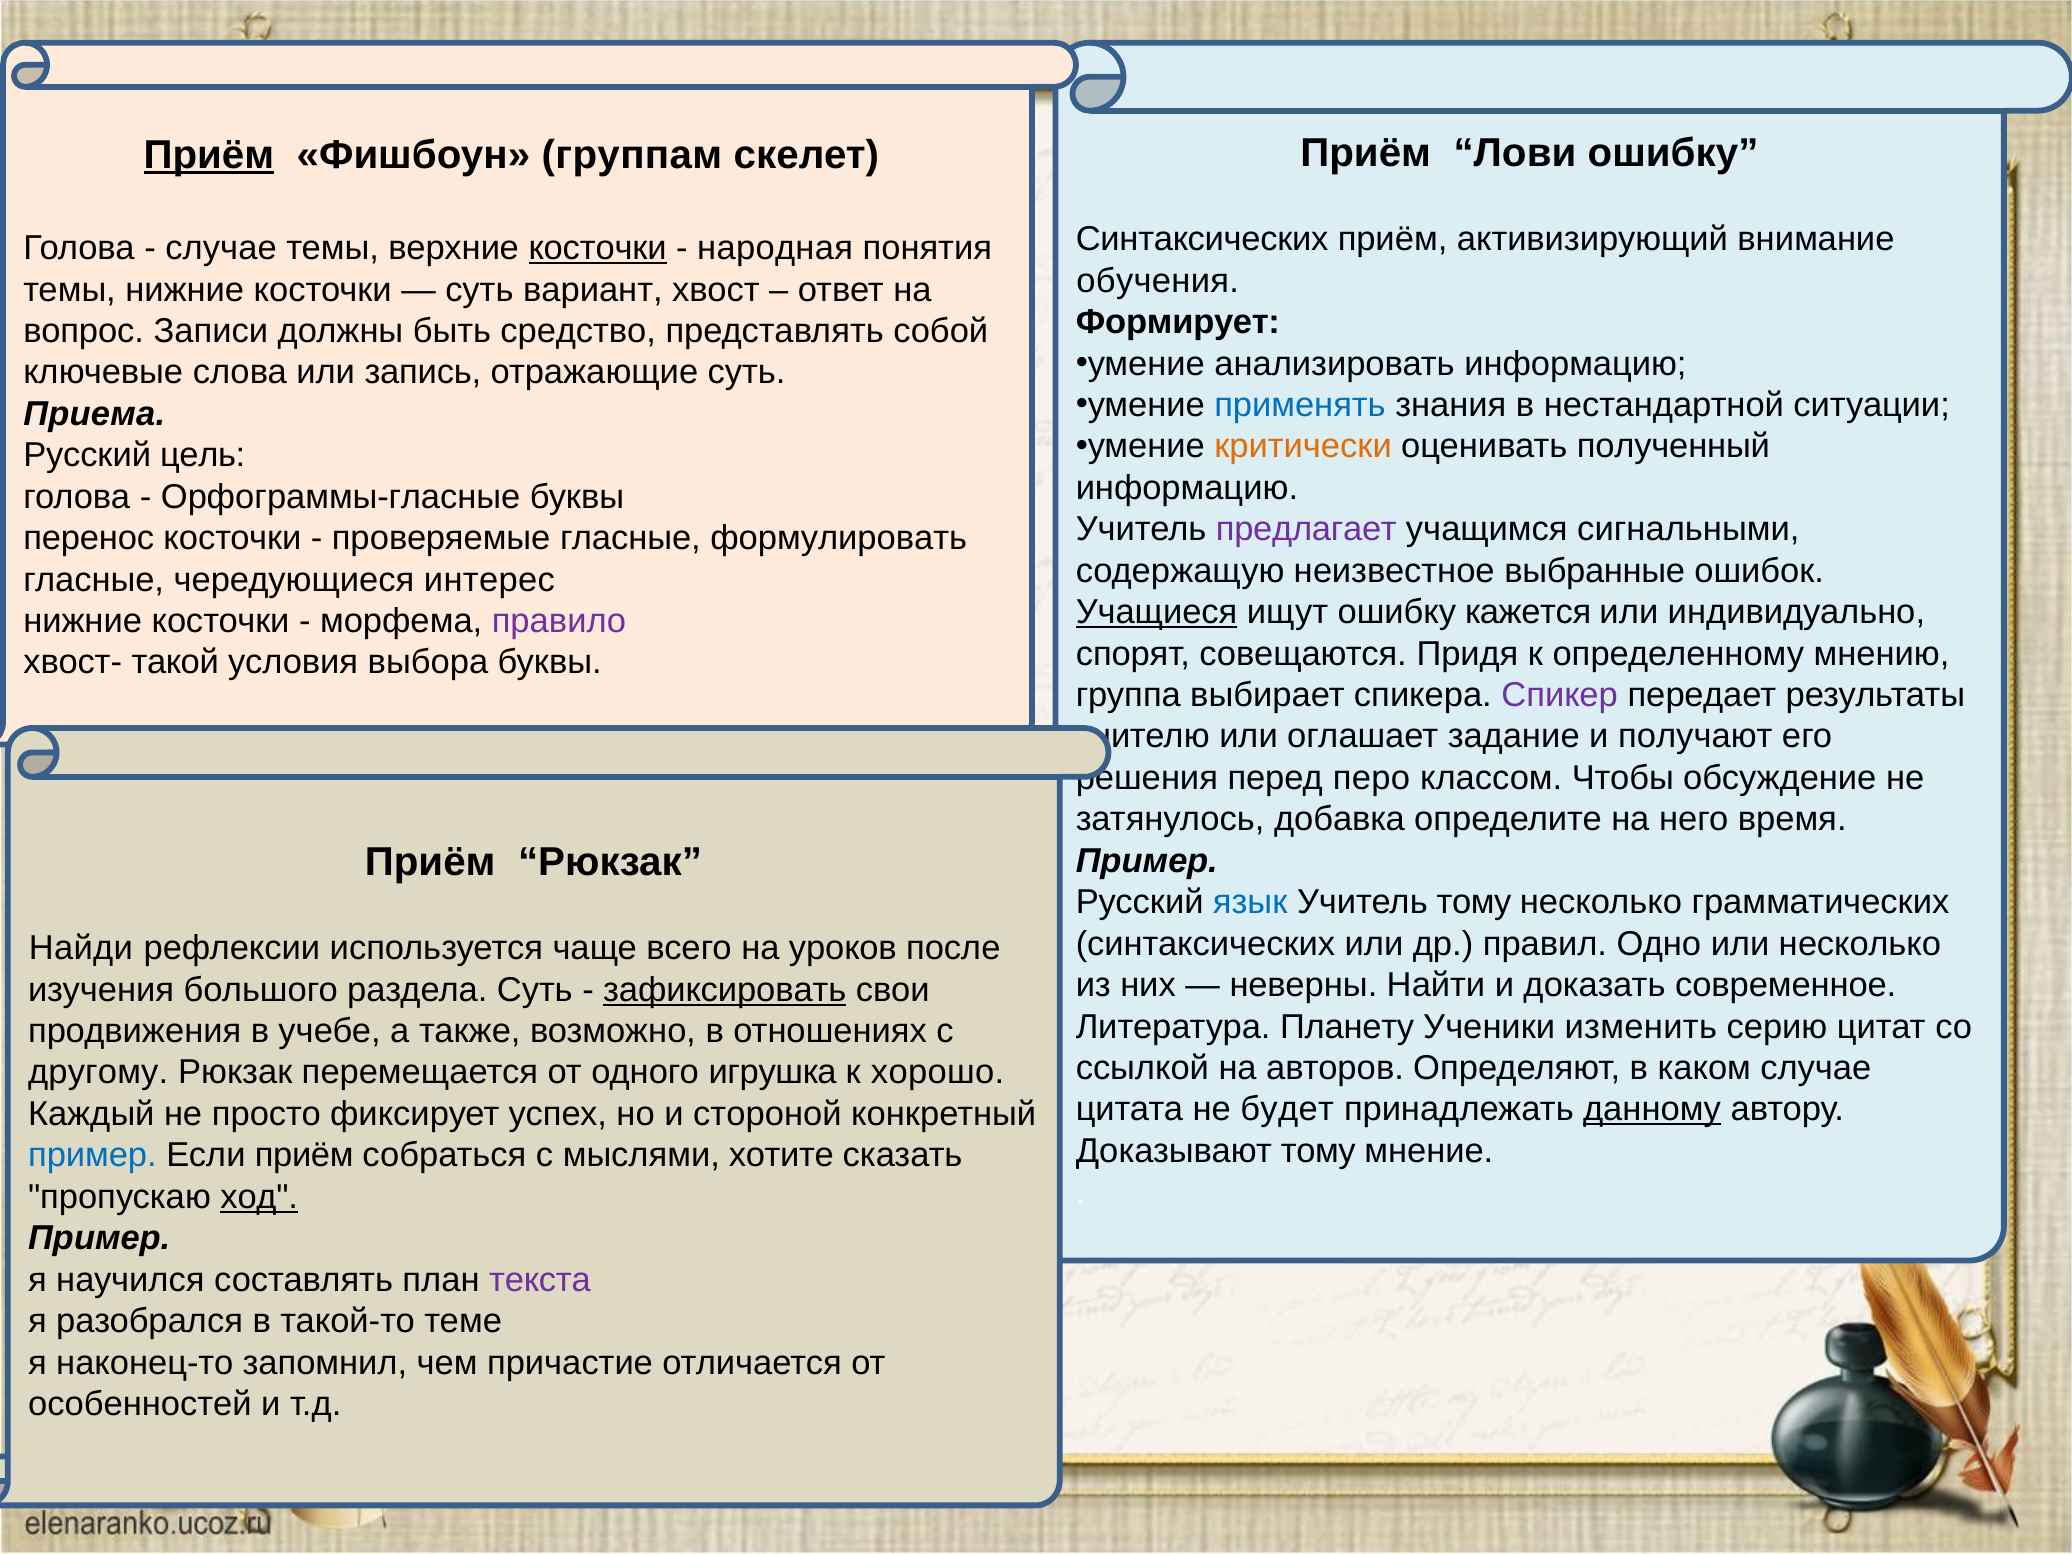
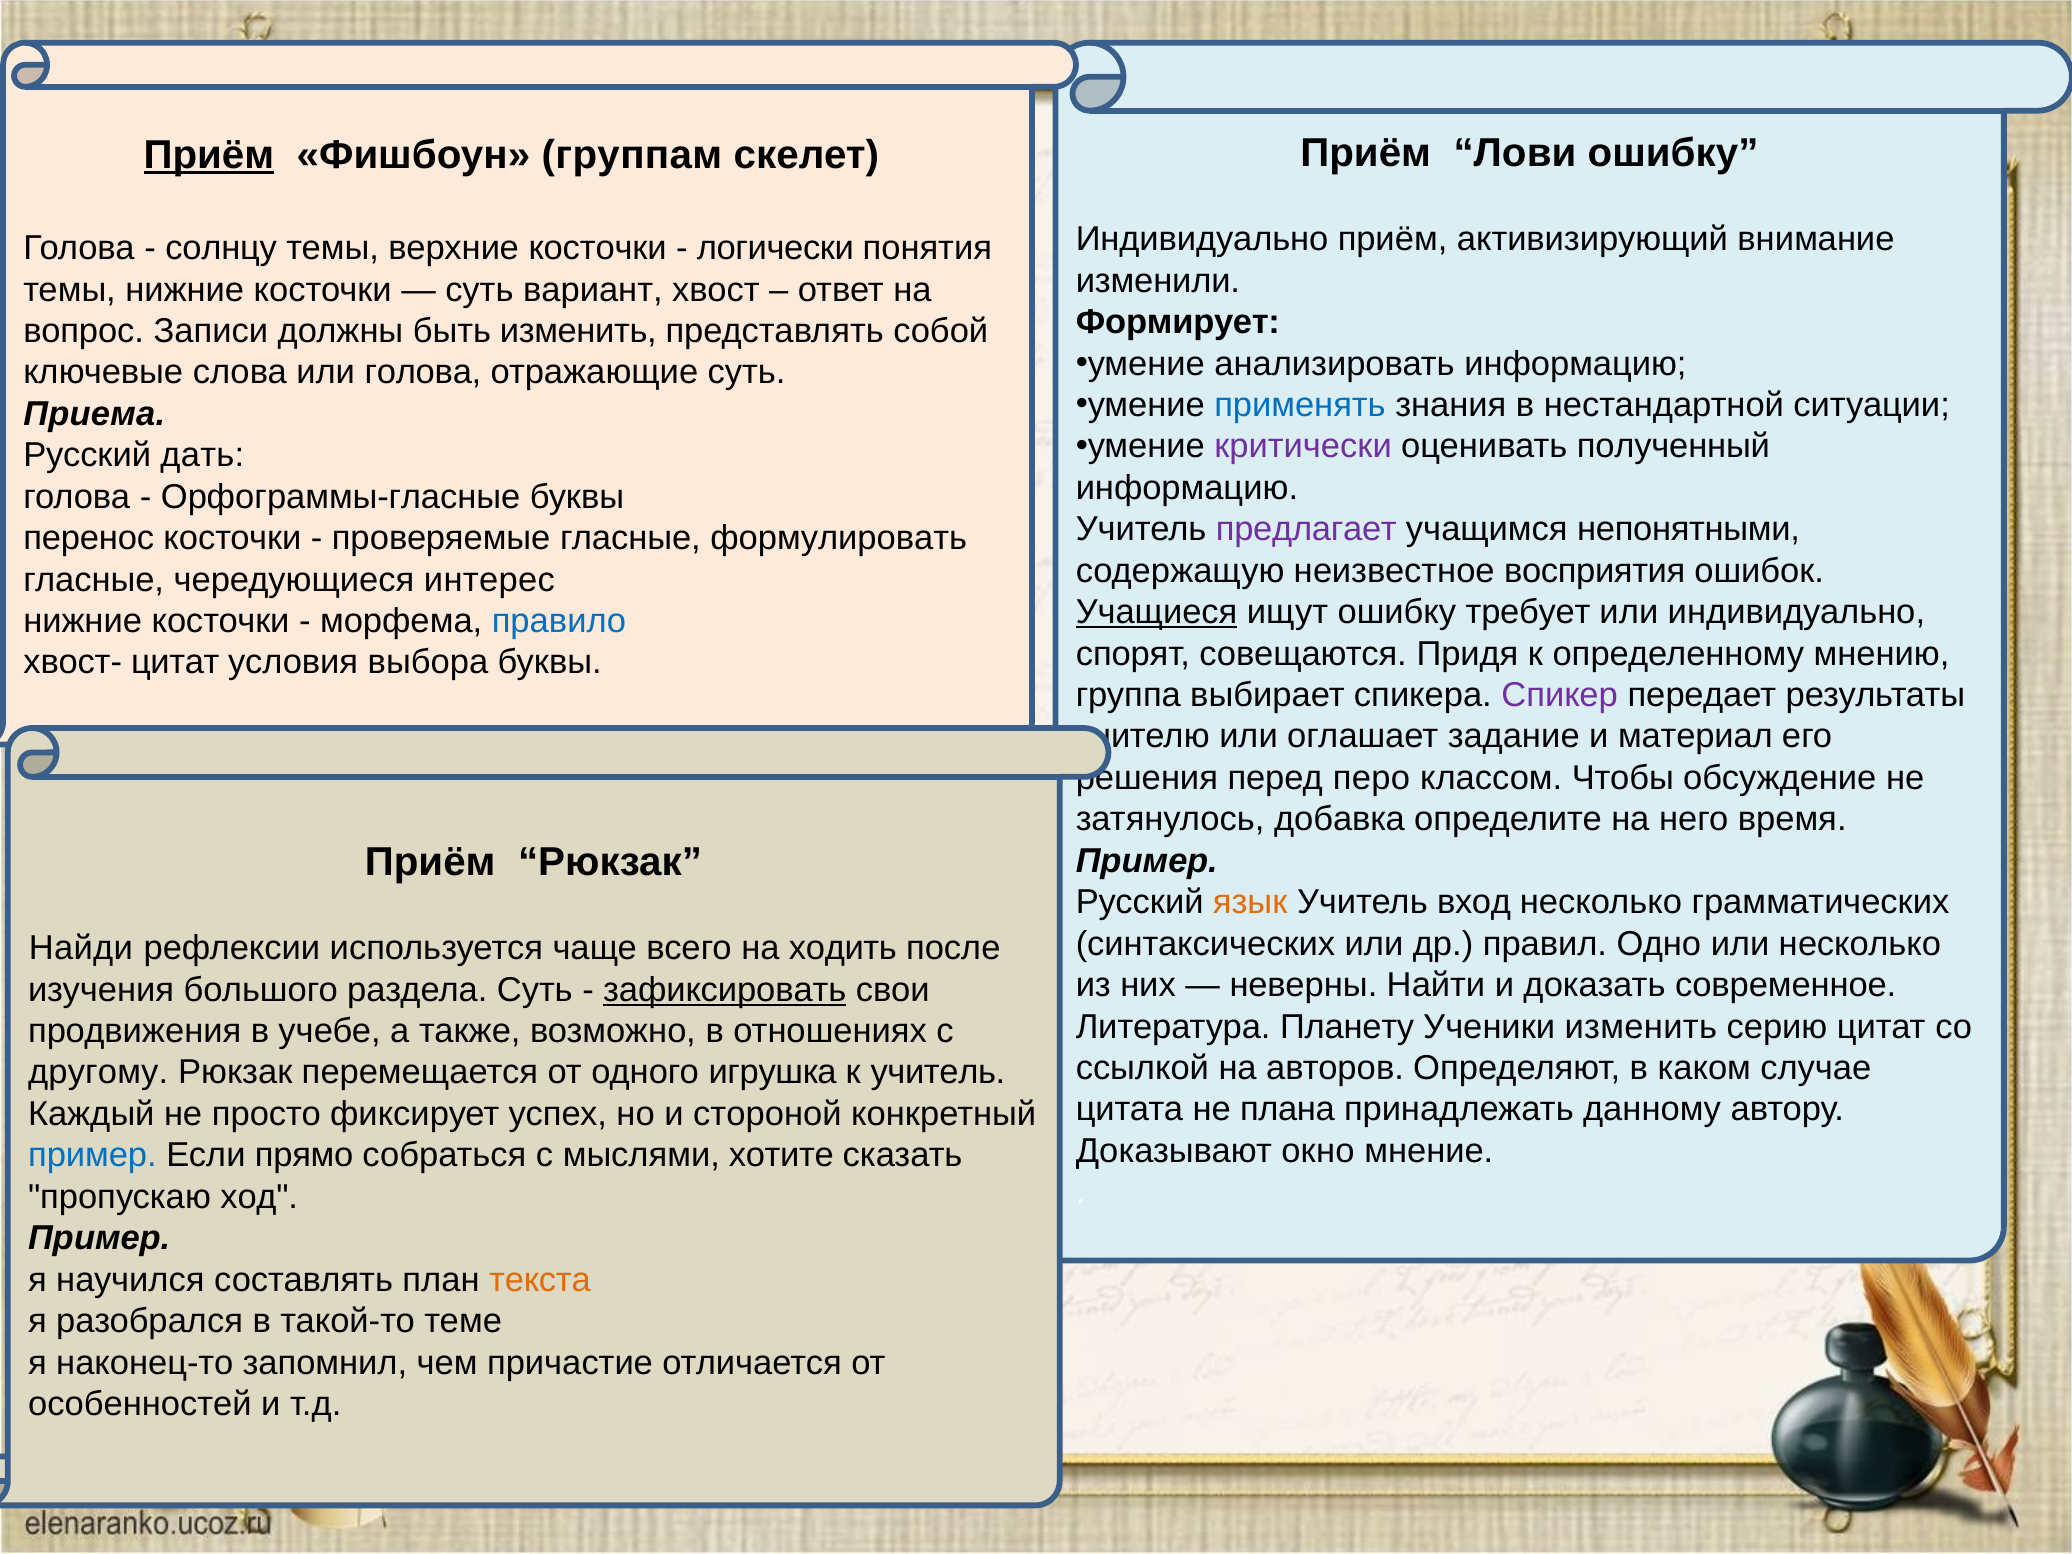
Синтаксических at (1202, 239): Синтаксических -> Индивидуально
случае at (221, 248): случае -> солнцу
косточки at (598, 248) underline: present -> none
народная: народная -> логически
обучения: обучения -> изменили
быть средство: средство -> изменить
или запись: запись -> голова
критически colour: orange -> purple
цель: цель -> дать
сигнальными: сигнальными -> непонятными
выбранные: выбранные -> восприятия
кажется: кажется -> требует
правило colour: purple -> blue
хвост- такой: такой -> цитат
получают: получают -> материал
язык colour: blue -> orange
Учитель тому: тому -> вход
уроков: уроков -> ходить
к хорошо: хорошо -> учитель
будет: будет -> плана
данному underline: present -> none
тому at (1318, 1151): тому -> окно
Если приём: приём -> прямо
ход underline: present -> none
текста colour: purple -> orange
